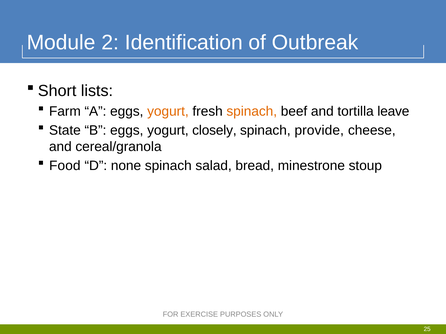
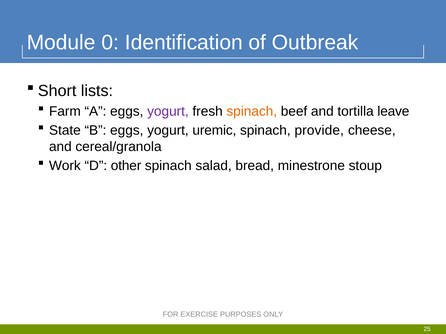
2: 2 -> 0
yogurt at (168, 111) colour: orange -> purple
closely: closely -> uremic
Food: Food -> Work
none: none -> other
